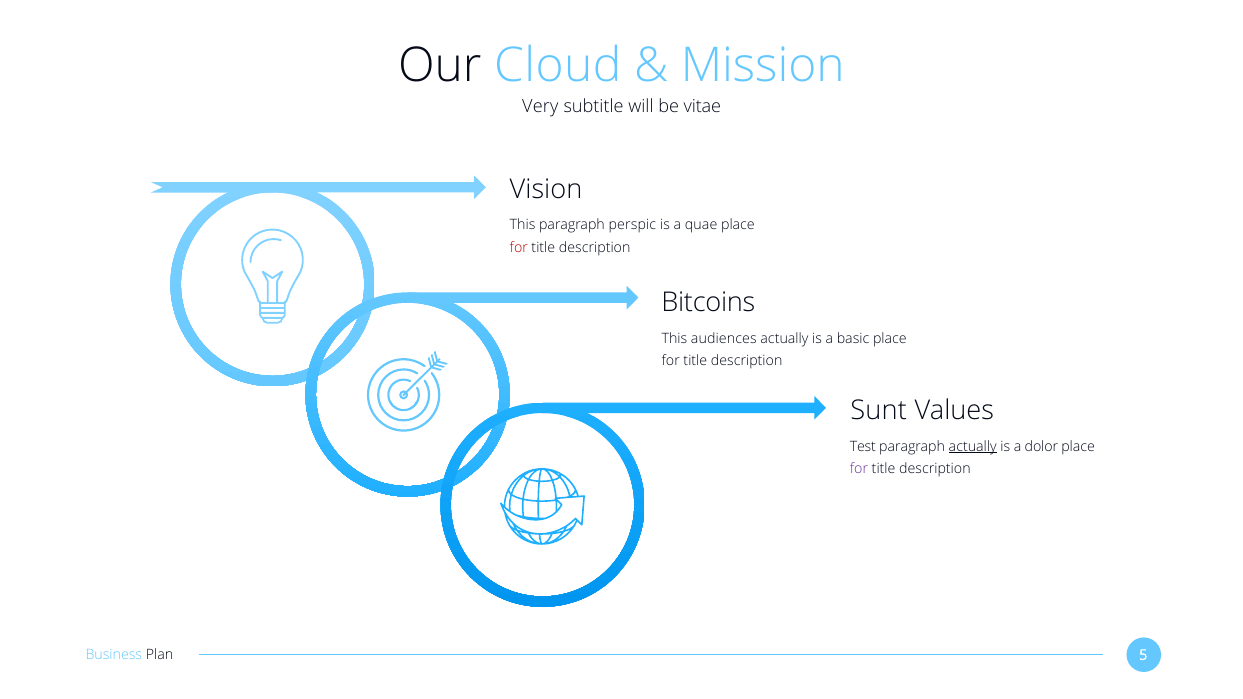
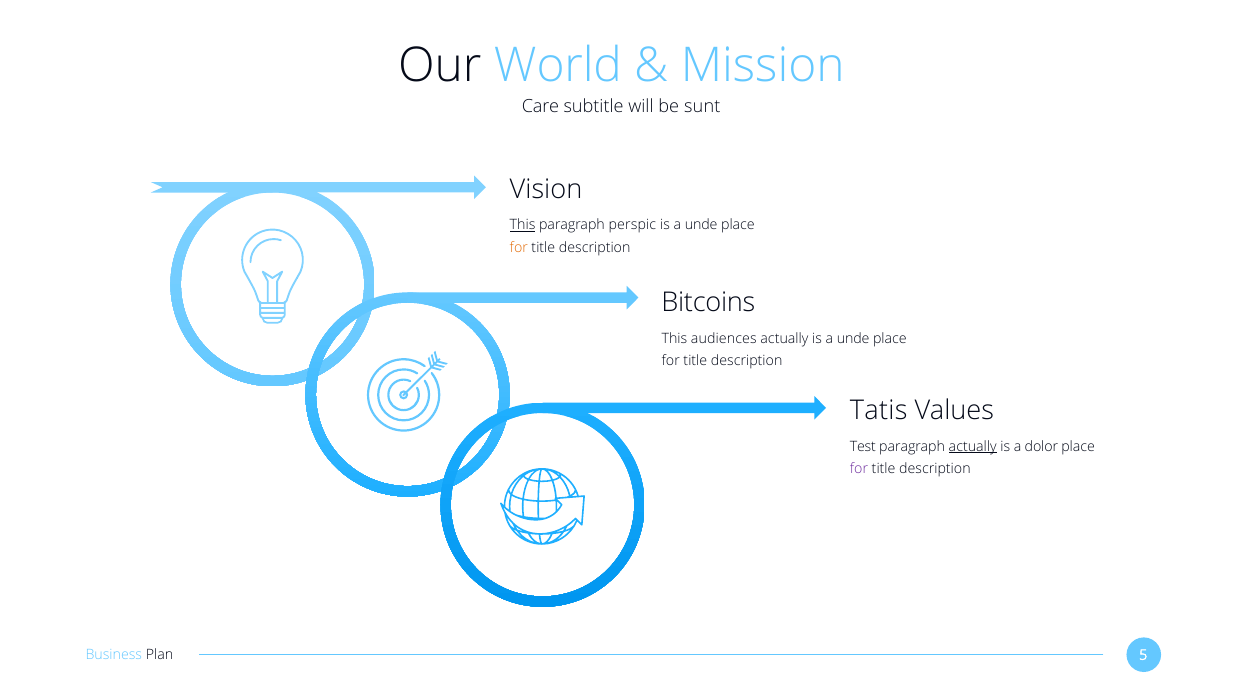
Cloud: Cloud -> World
Very: Very -> Care
vitae: vitae -> sunt
This at (523, 225) underline: none -> present
quae at (701, 225): quae -> unde
for at (519, 248) colour: red -> orange
actually is a basic: basic -> unde
Sunt: Sunt -> Tatis
